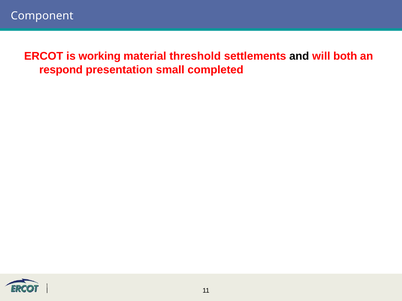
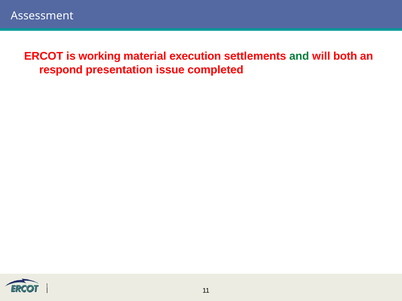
Component: Component -> Assessment
threshold: threshold -> execution
and colour: black -> green
small: small -> issue
